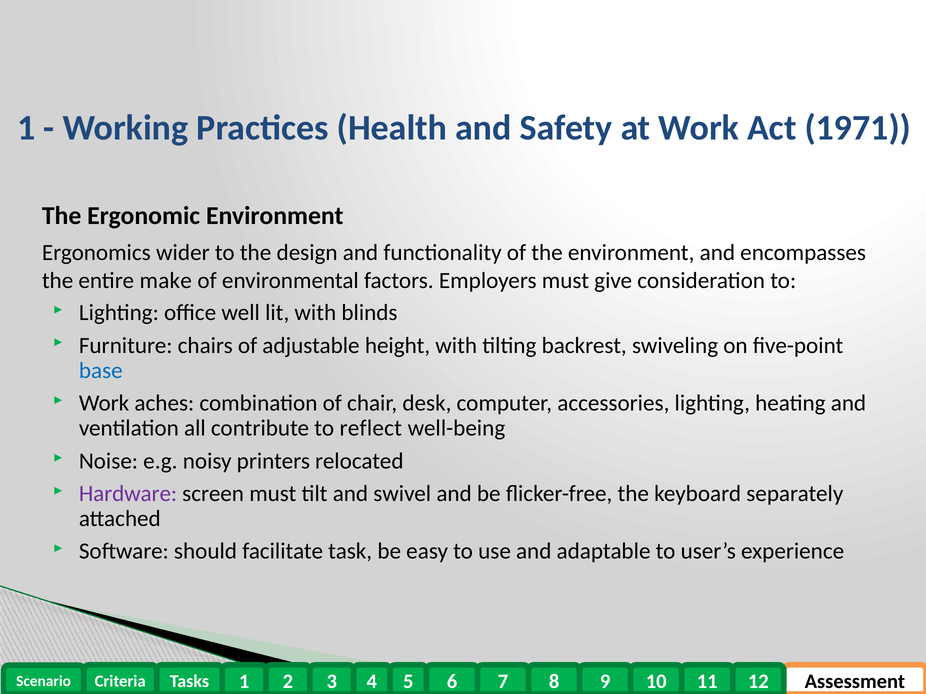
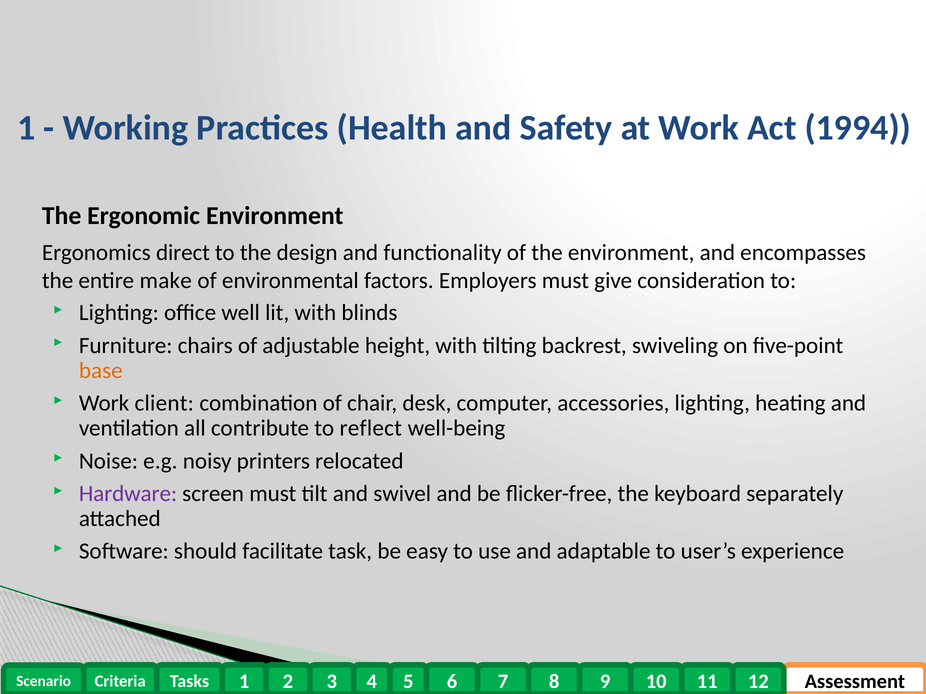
1971: 1971 -> 1994
wider: wider -> direct
base colour: blue -> orange
aches: aches -> client
